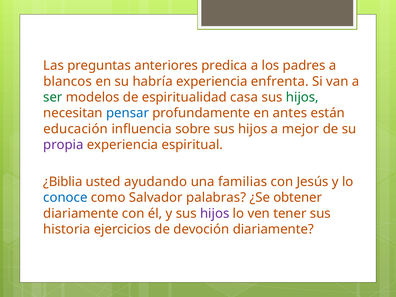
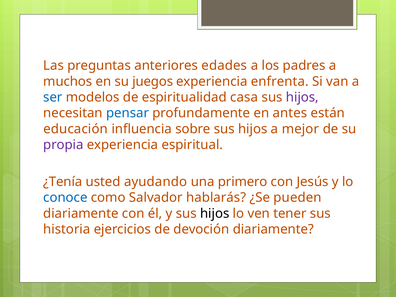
predica: predica -> edades
blancos: blancos -> muchos
habría: habría -> juegos
ser colour: green -> blue
hijos at (302, 97) colour: green -> purple
¿Biblia: ¿Biblia -> ¿Tenía
familias: familias -> primero
palabras: palabras -> hablarás
obtener: obtener -> pueden
hijos at (215, 213) colour: purple -> black
